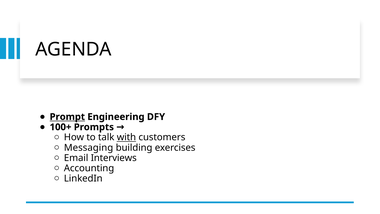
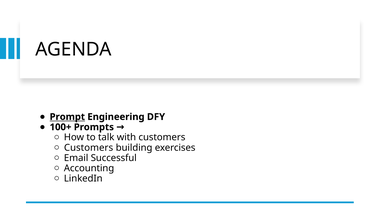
with underline: present -> none
Messaging at (89, 147): Messaging -> Customers
Interviews: Interviews -> Successful
